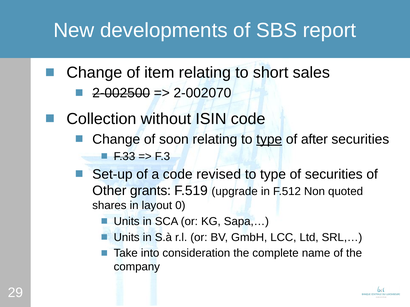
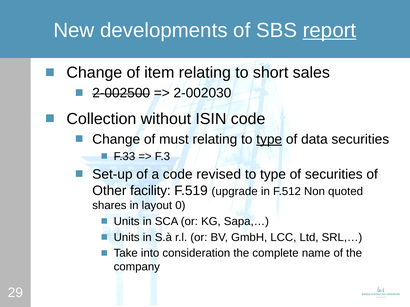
report underline: none -> present
2-002070: 2-002070 -> 2-002030
soon: soon -> must
after: after -> data
grants: grants -> facility
